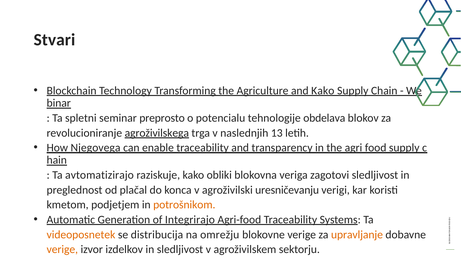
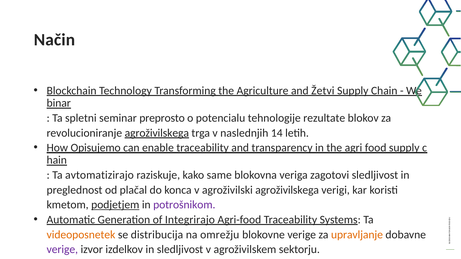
Stvari: Stvari -> Način
and Kako: Kako -> Žetvi
obdelava: obdelava -> rezultate
13: 13 -> 14
Njegovega: Njegovega -> Opisujemo
obliki: obliki -> same
agroživilski uresničevanju: uresničevanju -> agroživilskega
podjetjem underline: none -> present
potrošnikom colour: orange -> purple
verige at (62, 250) colour: orange -> purple
